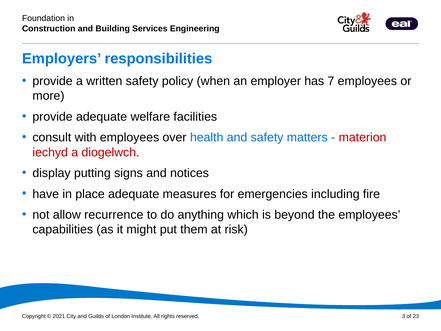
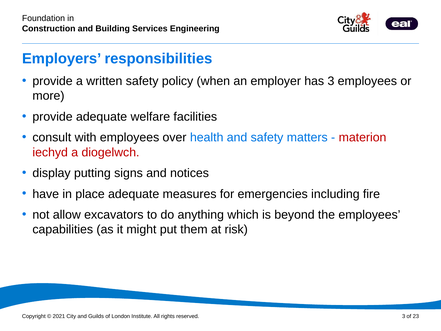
has 7: 7 -> 3
recurrence: recurrence -> excavators
